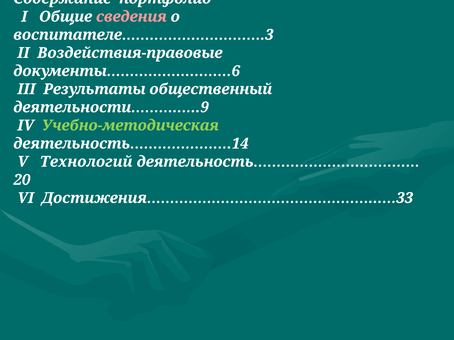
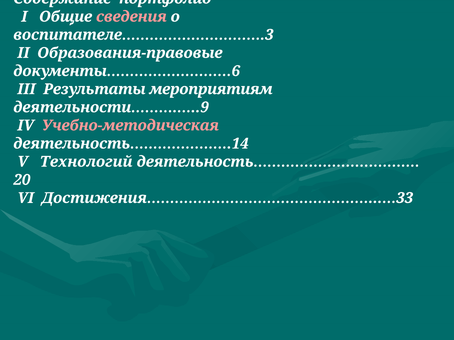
Воздействия-правовые: Воздействия-правовые -> Образования-правовые
общественный: общественный -> мероприятиям
Учебно-методическая colour: light green -> pink
